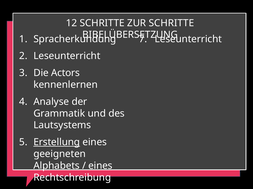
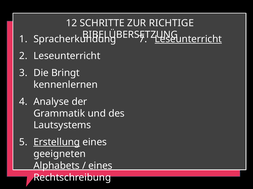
ZUR SCHRITTE: SCHRITTE -> RICHTIGE
Leseunterricht at (188, 39) underline: none -> present
Actors: Actors -> Bringt
